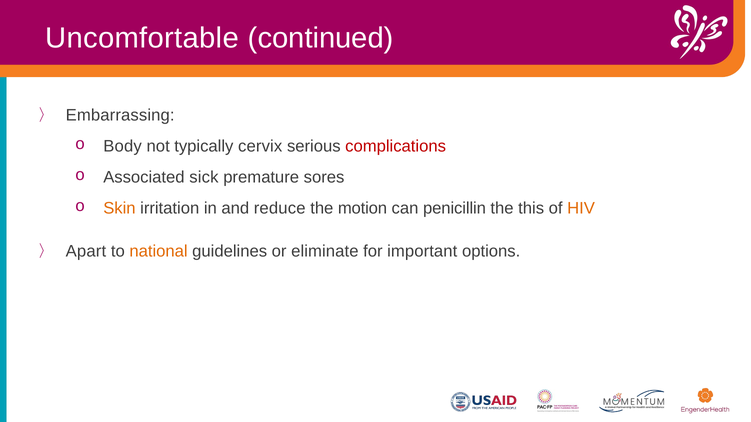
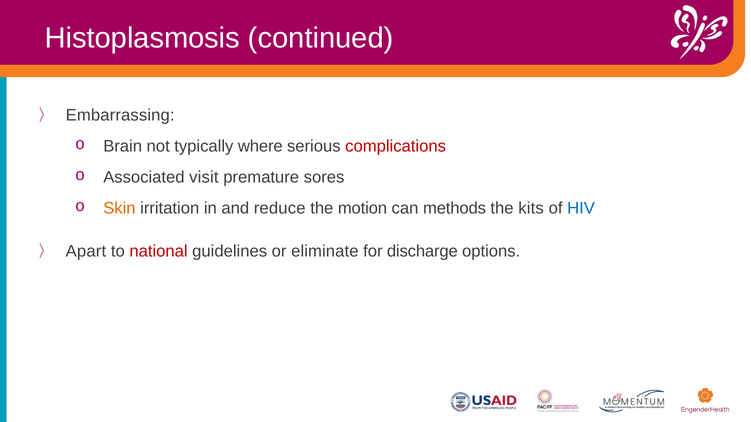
Uncomfortable: Uncomfortable -> Histoplasmosis
Body: Body -> Brain
cervix: cervix -> where
sick: sick -> visit
penicillin: penicillin -> methods
this: this -> kits
HIV colour: orange -> blue
national colour: orange -> red
important: important -> discharge
